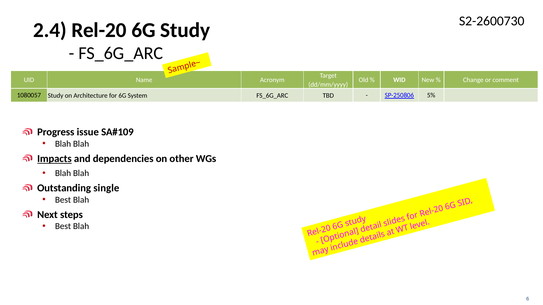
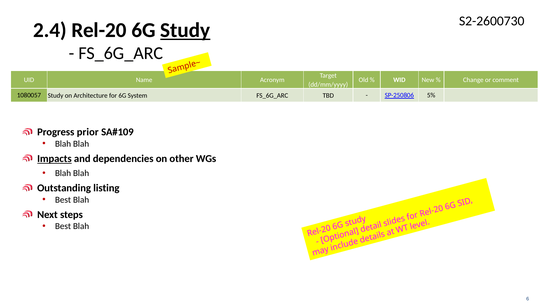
Study at (185, 30) underline: none -> present
issue: issue -> prior
single: single -> listing
